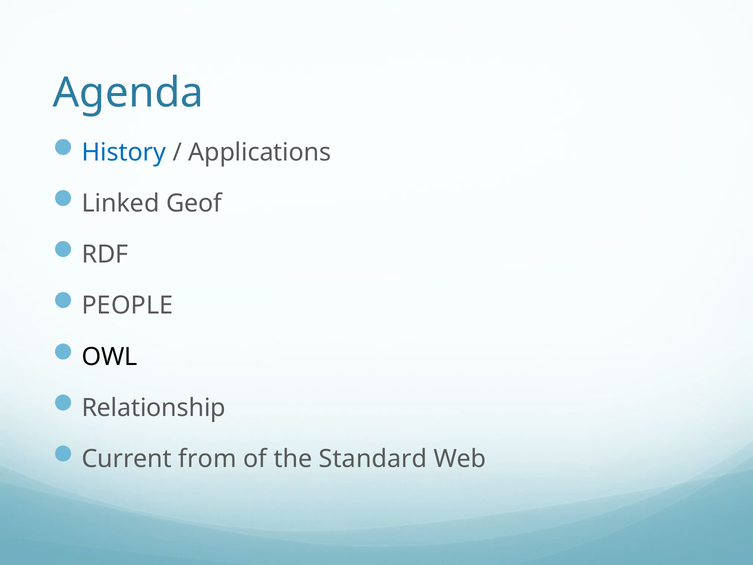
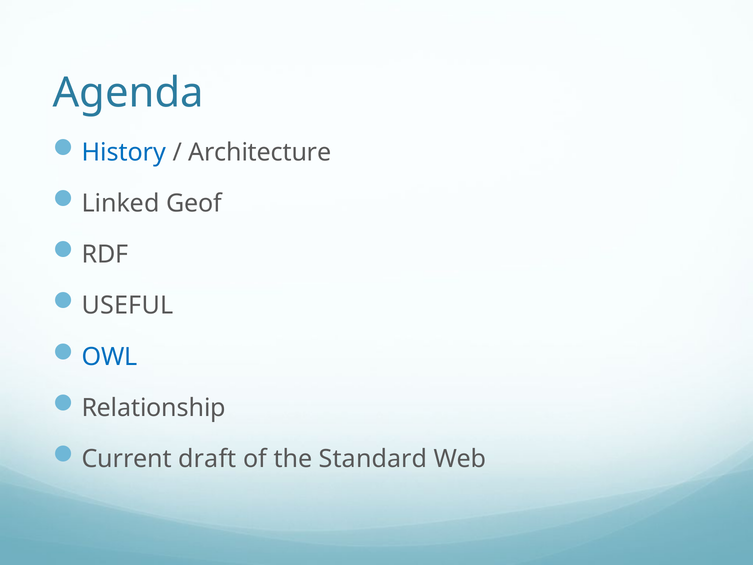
Applications: Applications -> Architecture
PEOPLE: PEOPLE -> USEFUL
OWL colour: black -> blue
from: from -> draft
